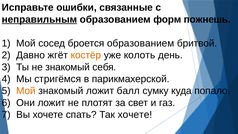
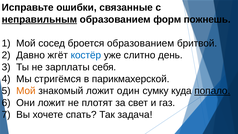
костёр colour: orange -> blue
колоть: колоть -> слитно
не знакомый: знакомый -> зарплаты
балл: балл -> один
попало underline: none -> present
Так хочете: хочете -> задача
